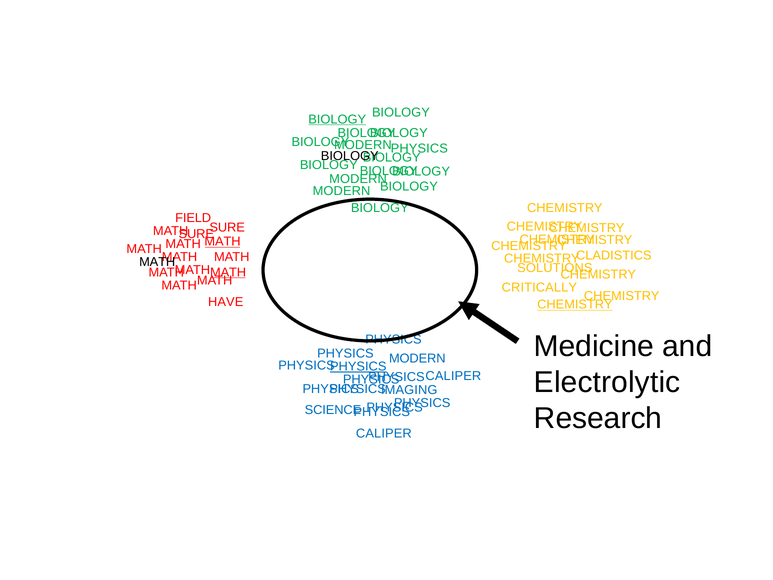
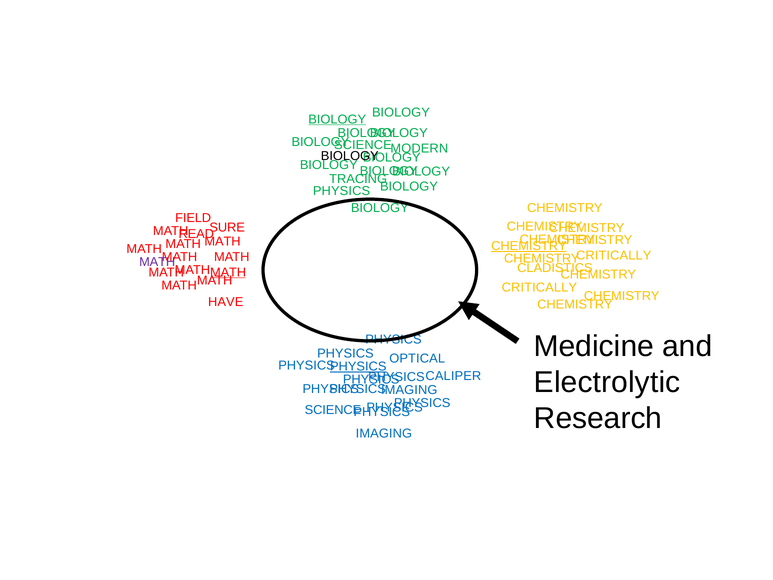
MODERN at (363, 145): MODERN -> SCIENCE
PHYSICS at (419, 148): PHYSICS -> MODERN
MODERN at (358, 179): MODERN -> TRACING
MODERN at (342, 191): MODERN -> PHYSICS
SURE at (196, 234): SURE -> READ
MATH at (223, 242) underline: present -> none
CHEMISTRY at (529, 246) underline: none -> present
CLADISTICS at (614, 255): CLADISTICS -> CRITICALLY
MATH at (157, 262) colour: black -> purple
SOLUTIONS: SOLUTIONS -> CLADISTICS
CHEMISTRY at (575, 305) underline: present -> none
MODERN at (417, 358): MODERN -> OPTICAL
CALIPER at (384, 433): CALIPER -> IMAGING
